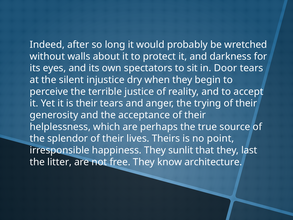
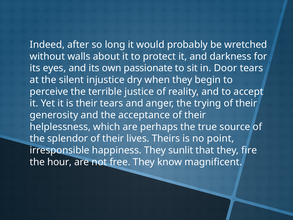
spectators: spectators -> passionate
last: last -> fire
litter: litter -> hour
architecture: architecture -> magnificent
